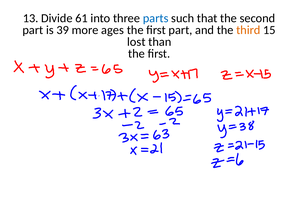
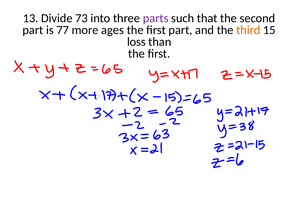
61: 61 -> 73
parts colour: blue -> purple
39: 39 -> 77
lost: lost -> loss
